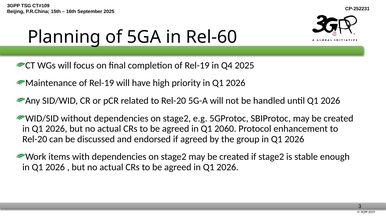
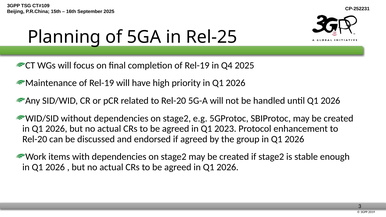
Rel-60: Rel-60 -> Rel-25
2060: 2060 -> 2023
